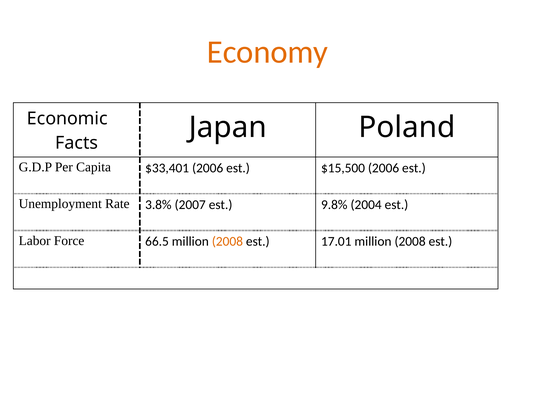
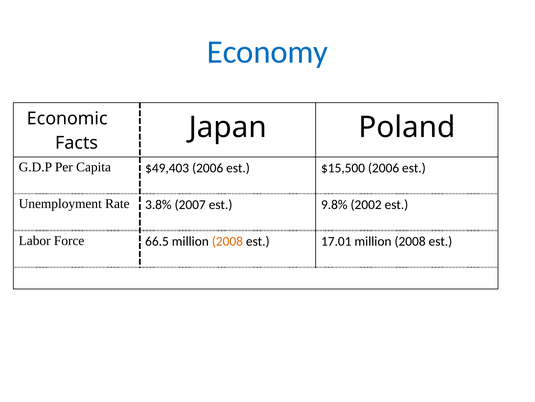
Economy colour: orange -> blue
$33,401: $33,401 -> $49,403
2004: 2004 -> 2002
